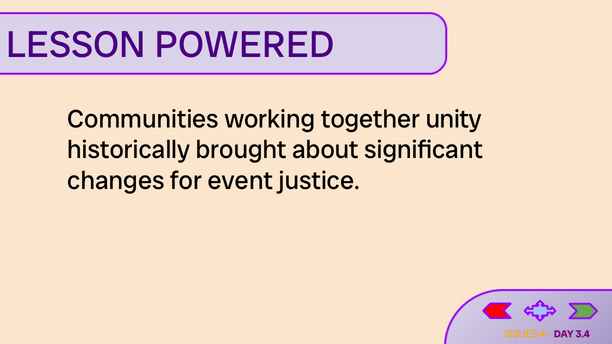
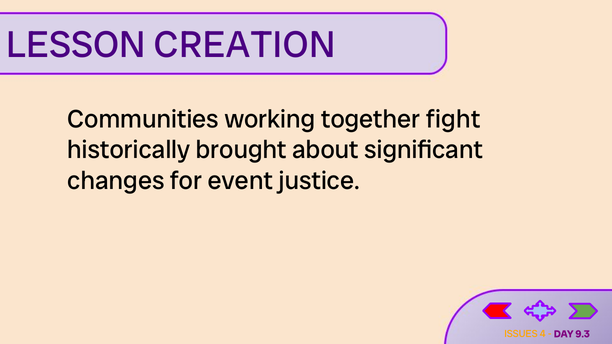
POWERED: POWERED -> CREATION
unity: unity -> fight
3.4: 3.4 -> 9.3
